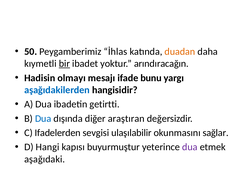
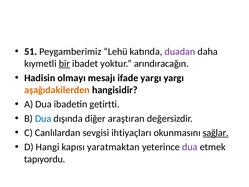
50: 50 -> 51
İhlas: İhlas -> Lehü
duadan colour: orange -> purple
ifade bunu: bunu -> yargı
aşağıdakilerden colour: blue -> orange
Ifadelerden: Ifadelerden -> Canlılardan
ulaşılabilir: ulaşılabilir -> ihtiyaçları
sağlar underline: none -> present
buyurmuştur: buyurmuştur -> yaratmaktan
aşağıdaki: aşağıdaki -> tapıyordu
